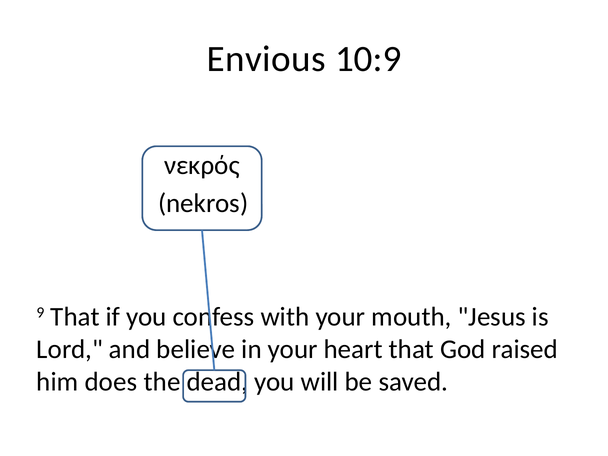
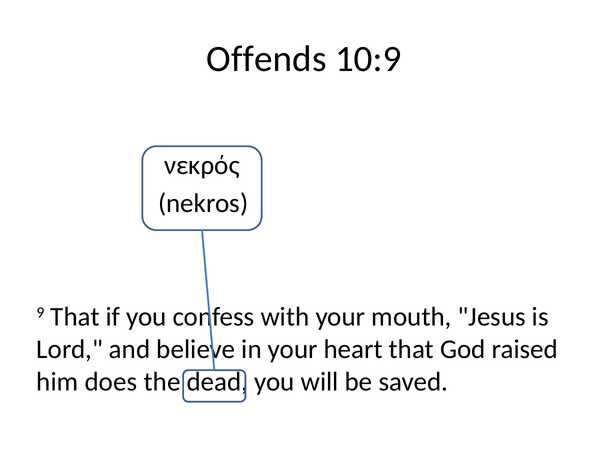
Envious: Envious -> Offends
